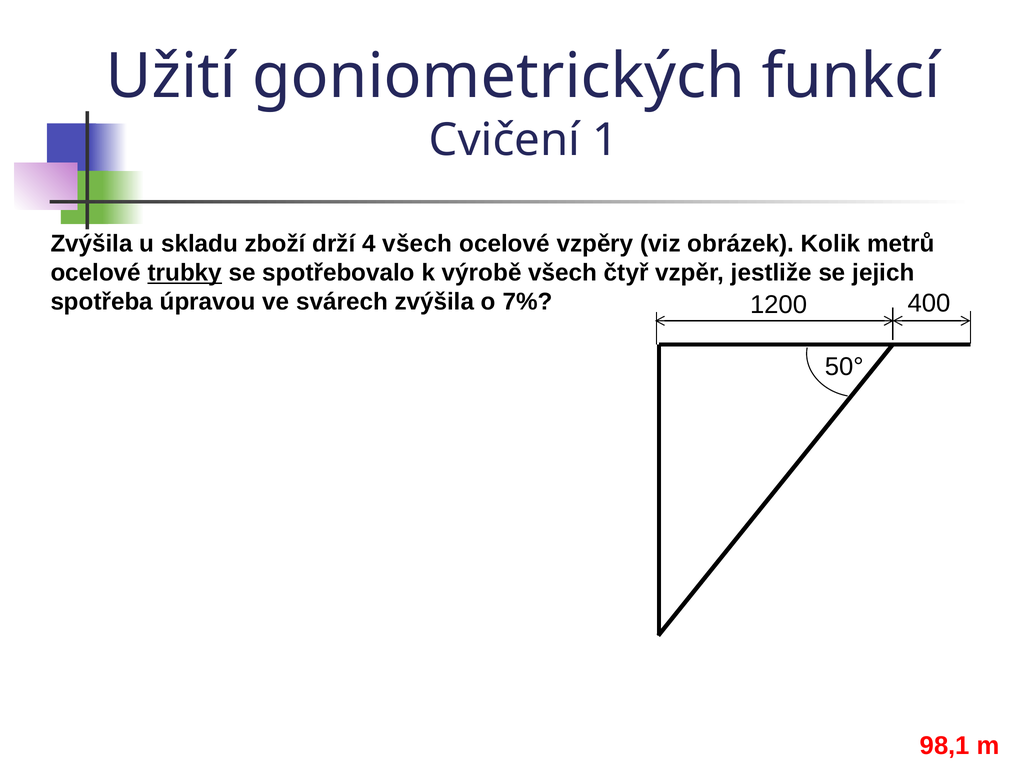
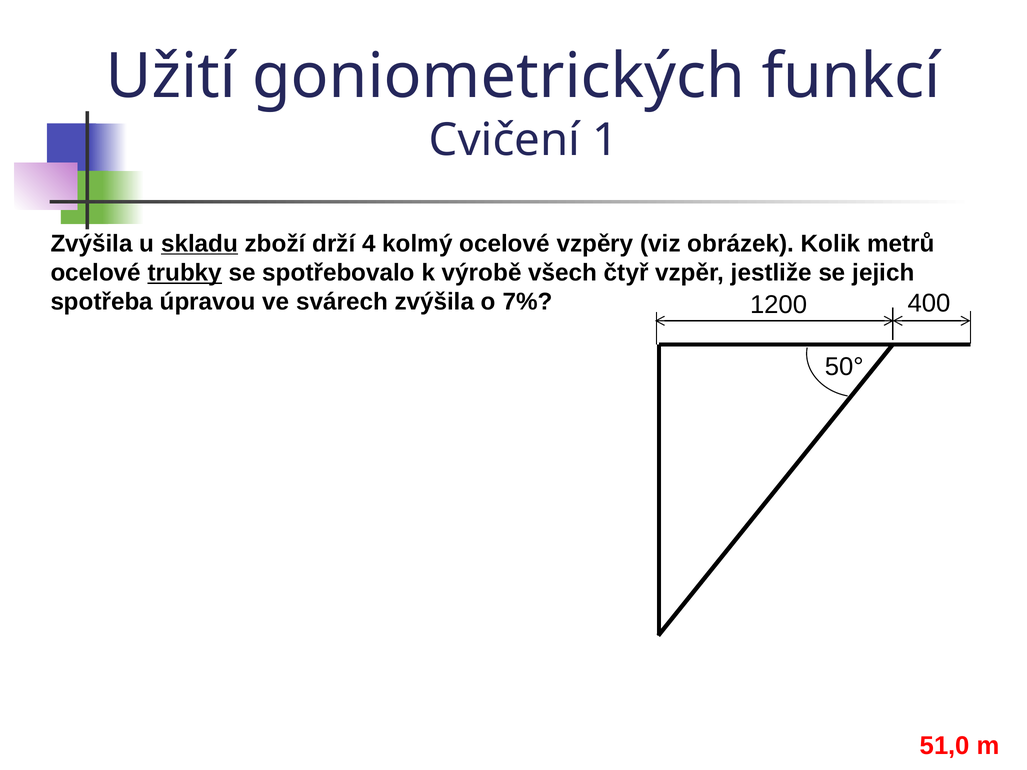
skladu underline: none -> present
4 všech: všech -> kolmý
98,1: 98,1 -> 51,0
